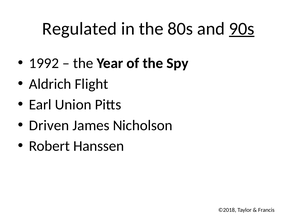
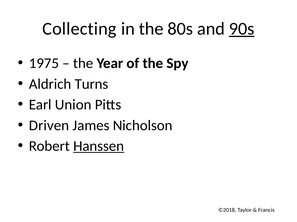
Regulated: Regulated -> Collecting
1992: 1992 -> 1975
Flight: Flight -> Turns
Hanssen underline: none -> present
